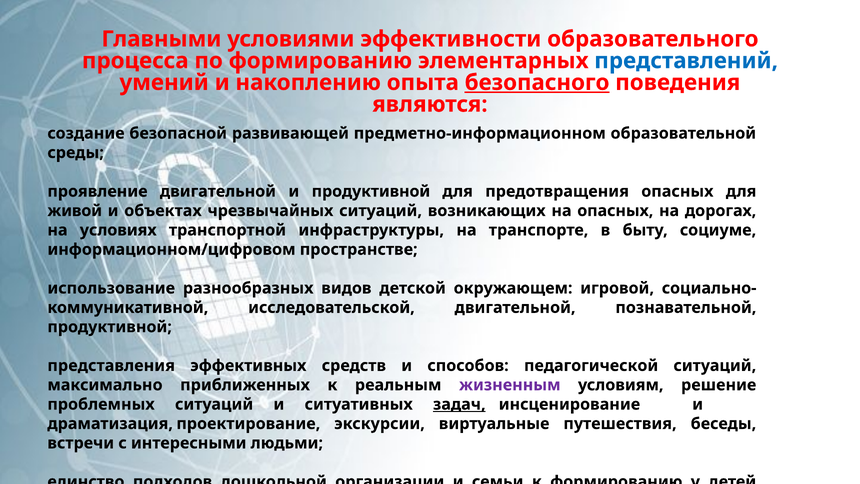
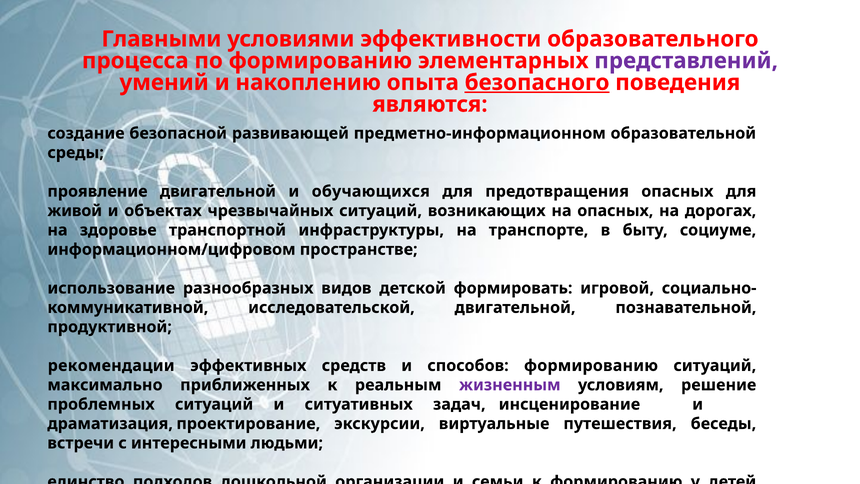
представлений at (686, 61) colour: blue -> purple
и продуктивной: продуктивной -> обучающихся
условиях: условиях -> здоровье
окружающем: окружающем -> формировать
представления: представления -> рекомендации
способов педагогической: педагогической -> формированию
задач underline: present -> none
